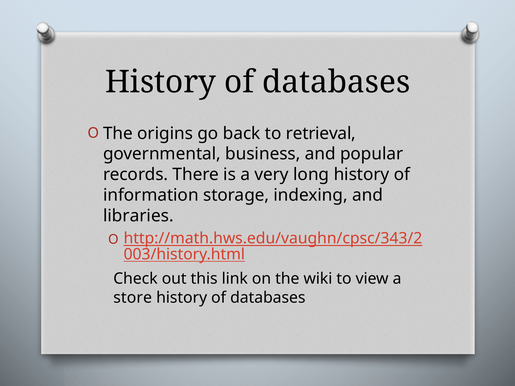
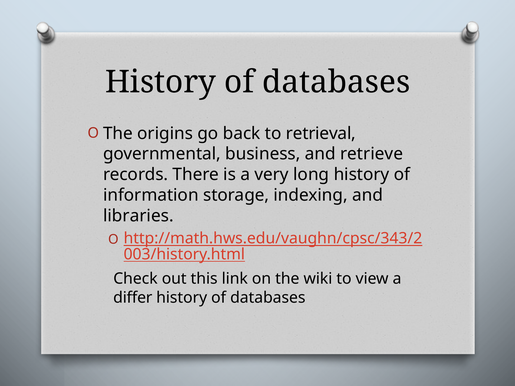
popular: popular -> retrieve
store: store -> differ
